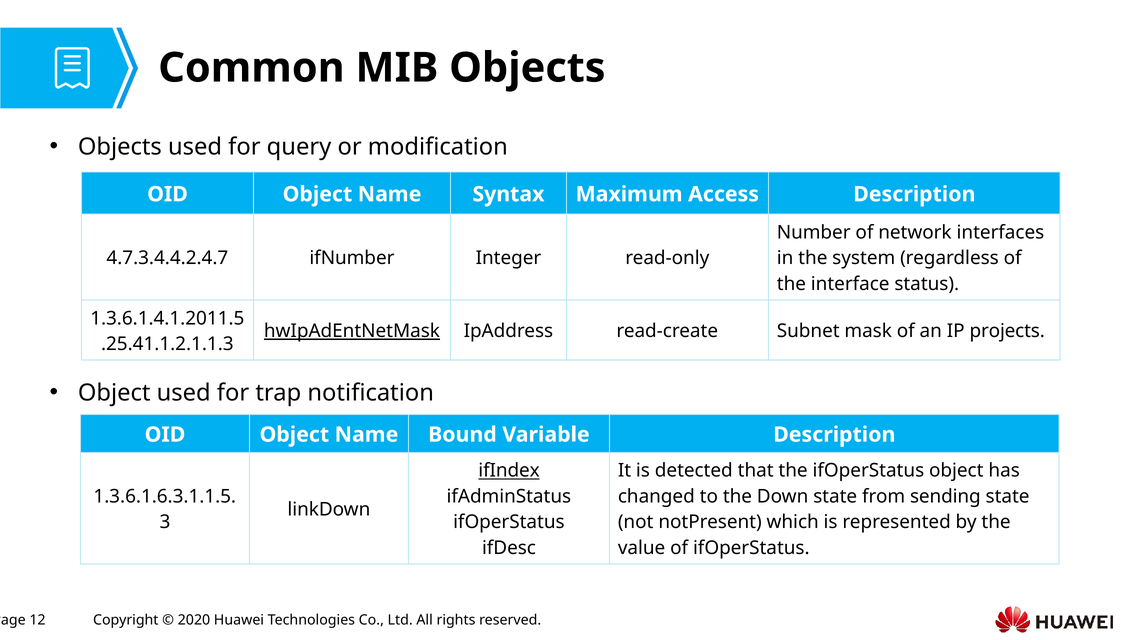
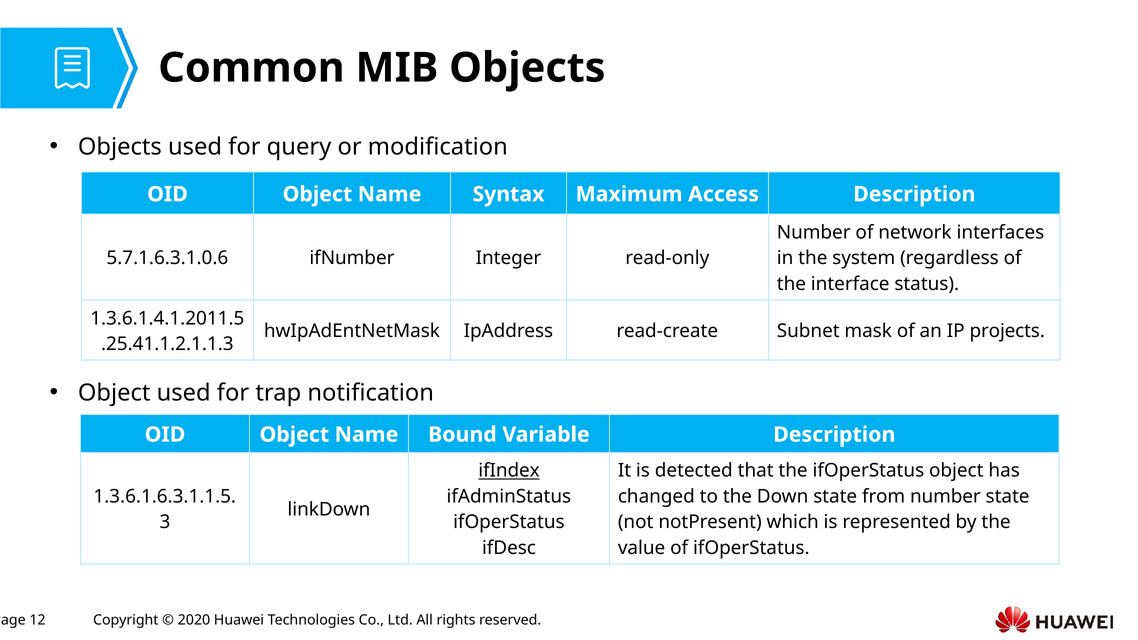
4.7.3.4.4.2.4.7: 4.7.3.4.4.2.4.7 -> 5.7.1.6.3.1.0.6
hwIpAdEntNetMask underline: present -> none
from sending: sending -> number
